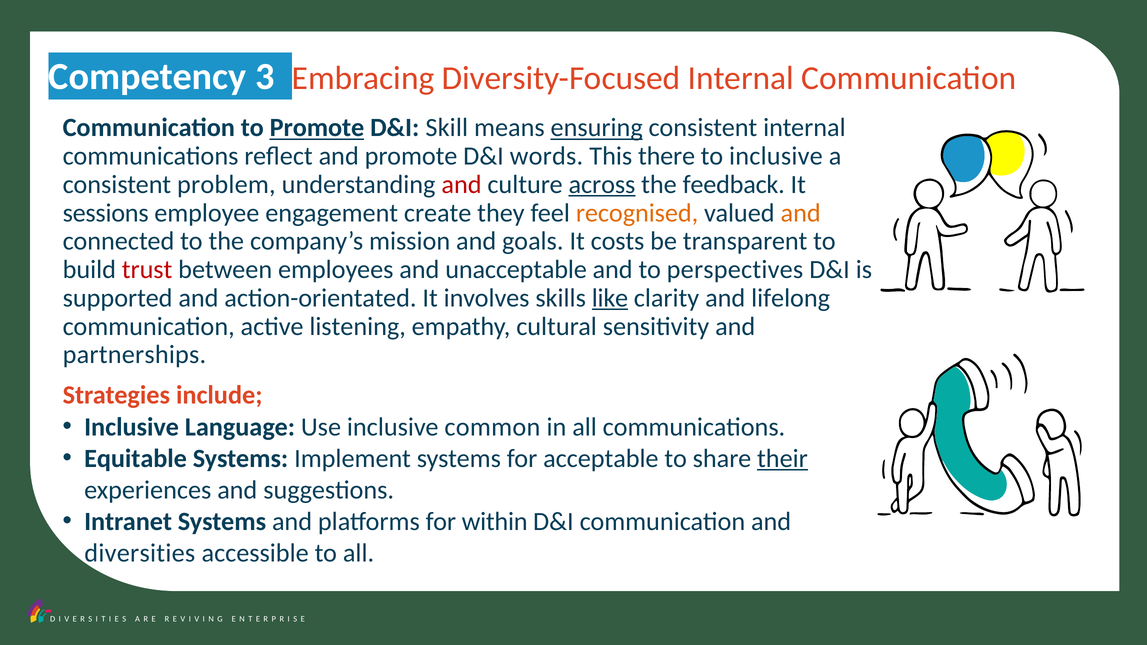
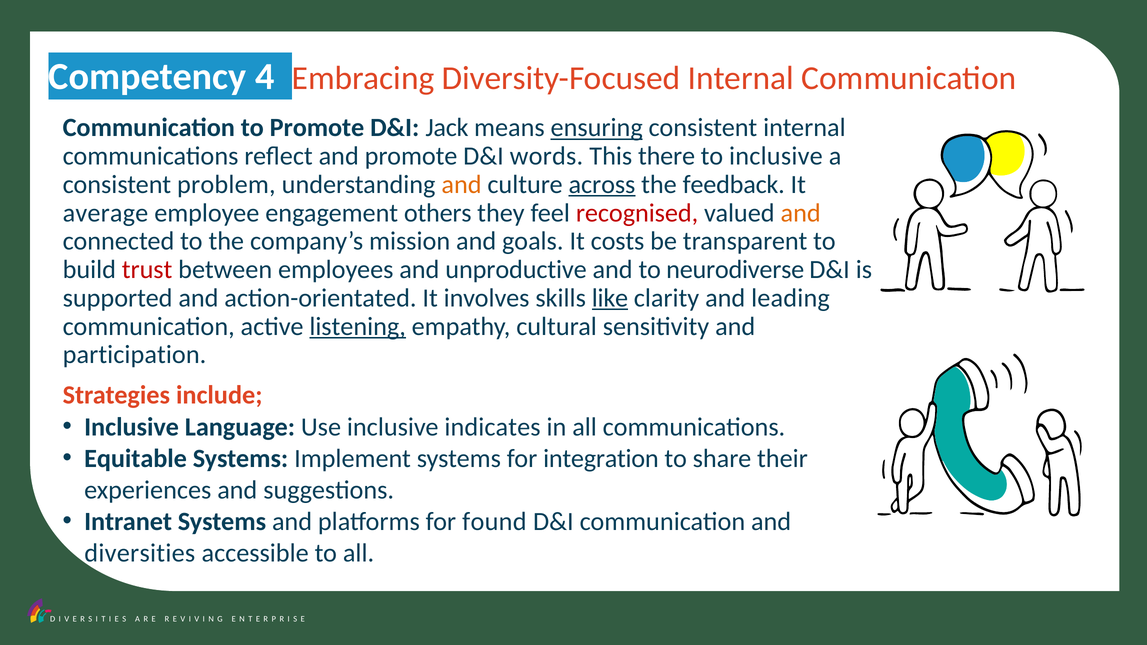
3: 3 -> 4
Promote at (317, 128) underline: present -> none
Skill: Skill -> Jack
and at (462, 185) colour: red -> orange
sessions: sessions -> average
create: create -> others
recognised colour: orange -> red
unacceptable: unacceptable -> unproductive
perspectives: perspectives -> neurodiverse
lifelong: lifelong -> leading
listening underline: none -> present
partnerships: partnerships -> participation
common: common -> indicates
acceptable: acceptable -> integration
their underline: present -> none
within: within -> found
